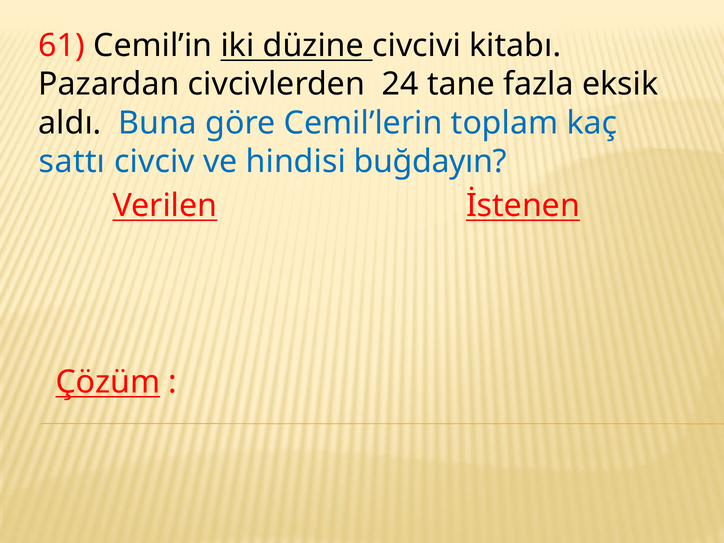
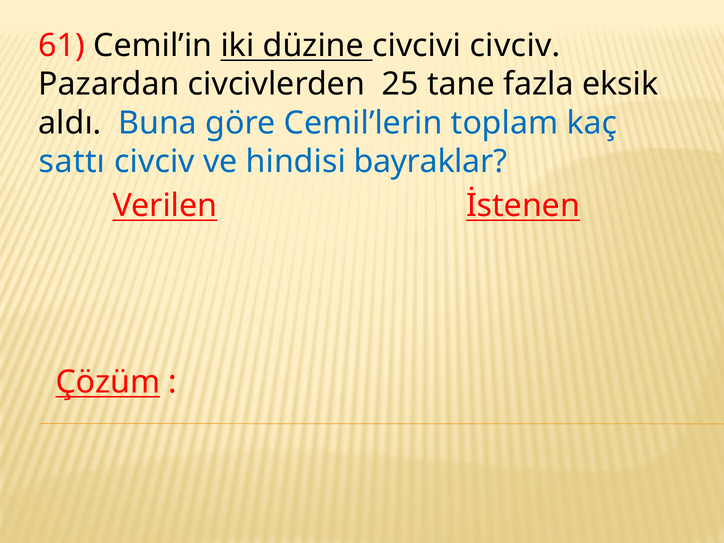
civcivi kitabı: kitabı -> civciv
24: 24 -> 25
buğdayın: buğdayın -> bayraklar
